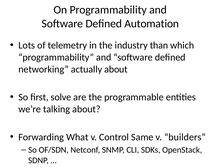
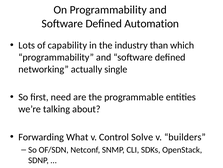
telemetry: telemetry -> capability
actually about: about -> single
solve: solve -> need
Same: Same -> Solve
